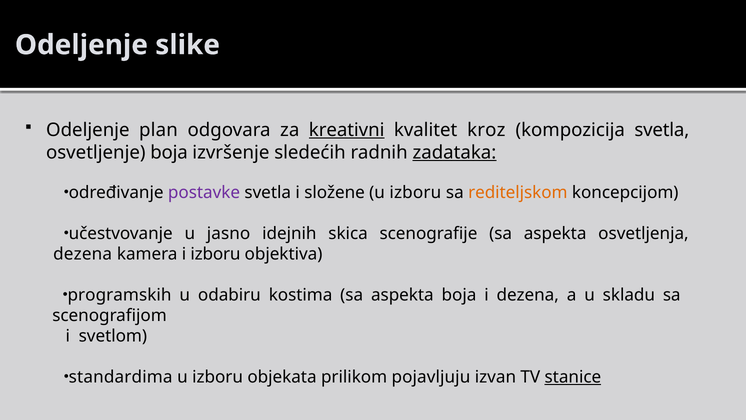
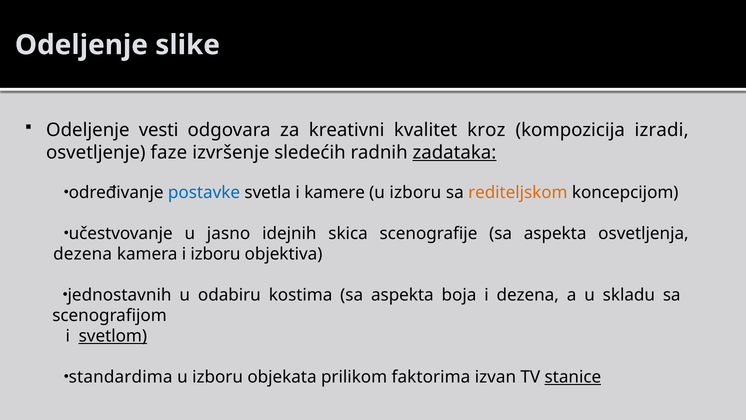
plan: plan -> vesti
kreativni underline: present -> none
kompozicija svetla: svetla -> izradi
osvetljenje boja: boja -> faze
postavke colour: purple -> blue
složene: složene -> kamere
programskih: programskih -> jednostavnih
svetlom underline: none -> present
pojavljuju: pojavljuju -> faktorima
